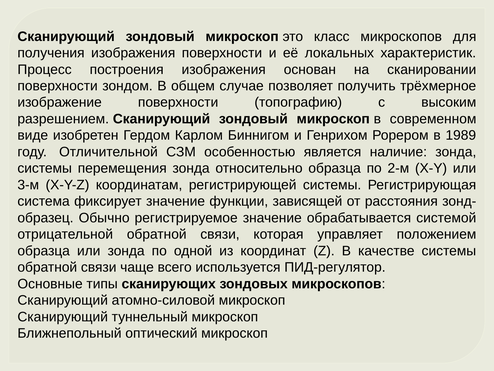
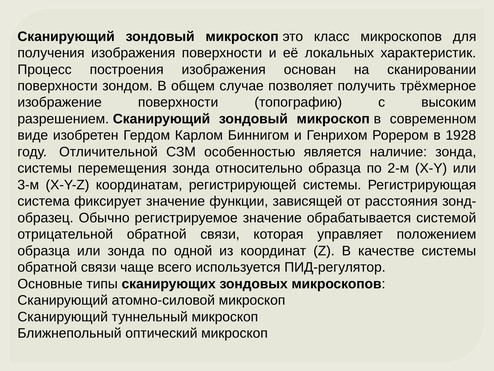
1989: 1989 -> 1928
